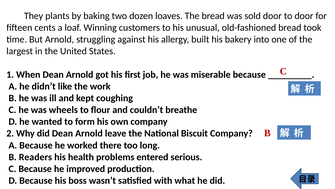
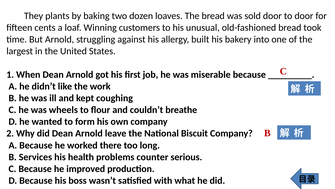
Readers: Readers -> Services
entered: entered -> counter
